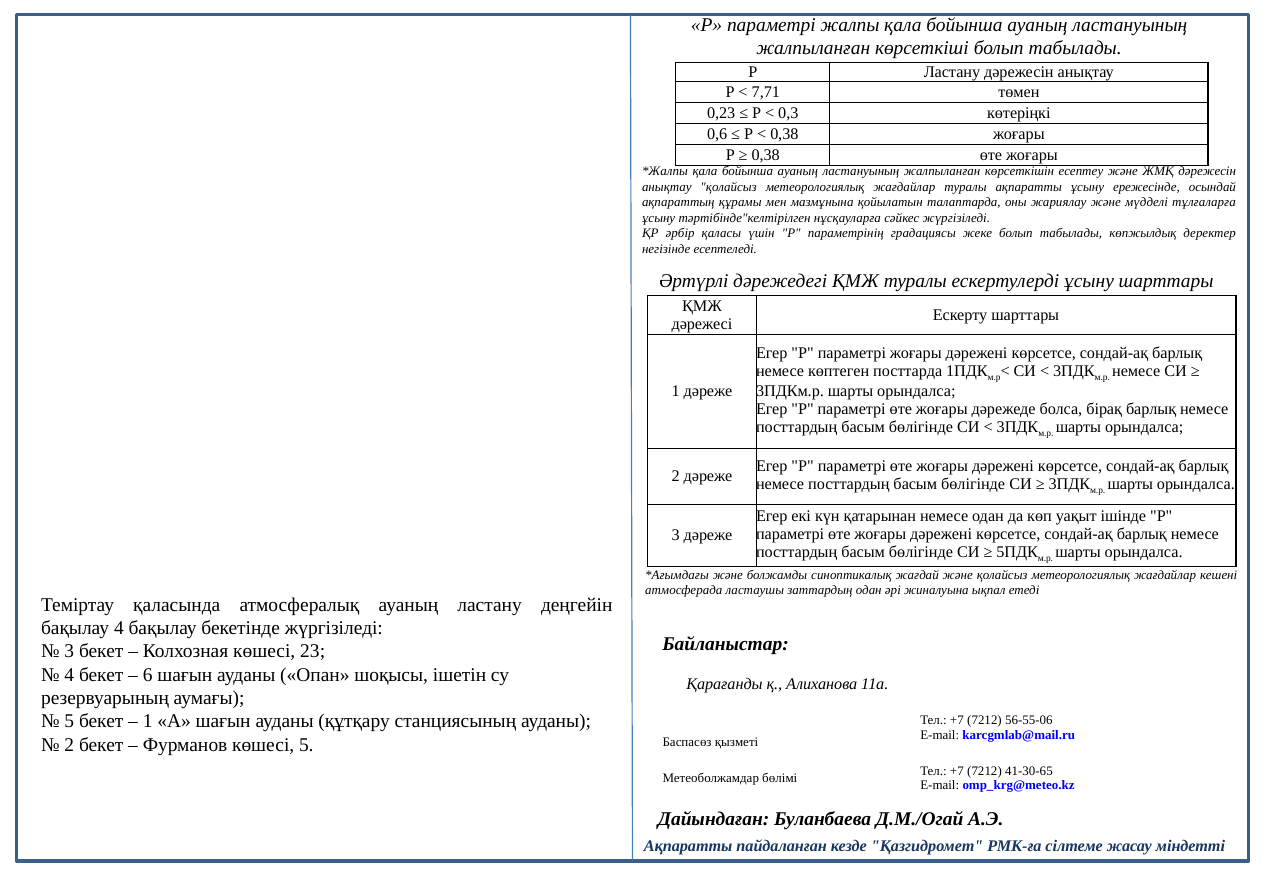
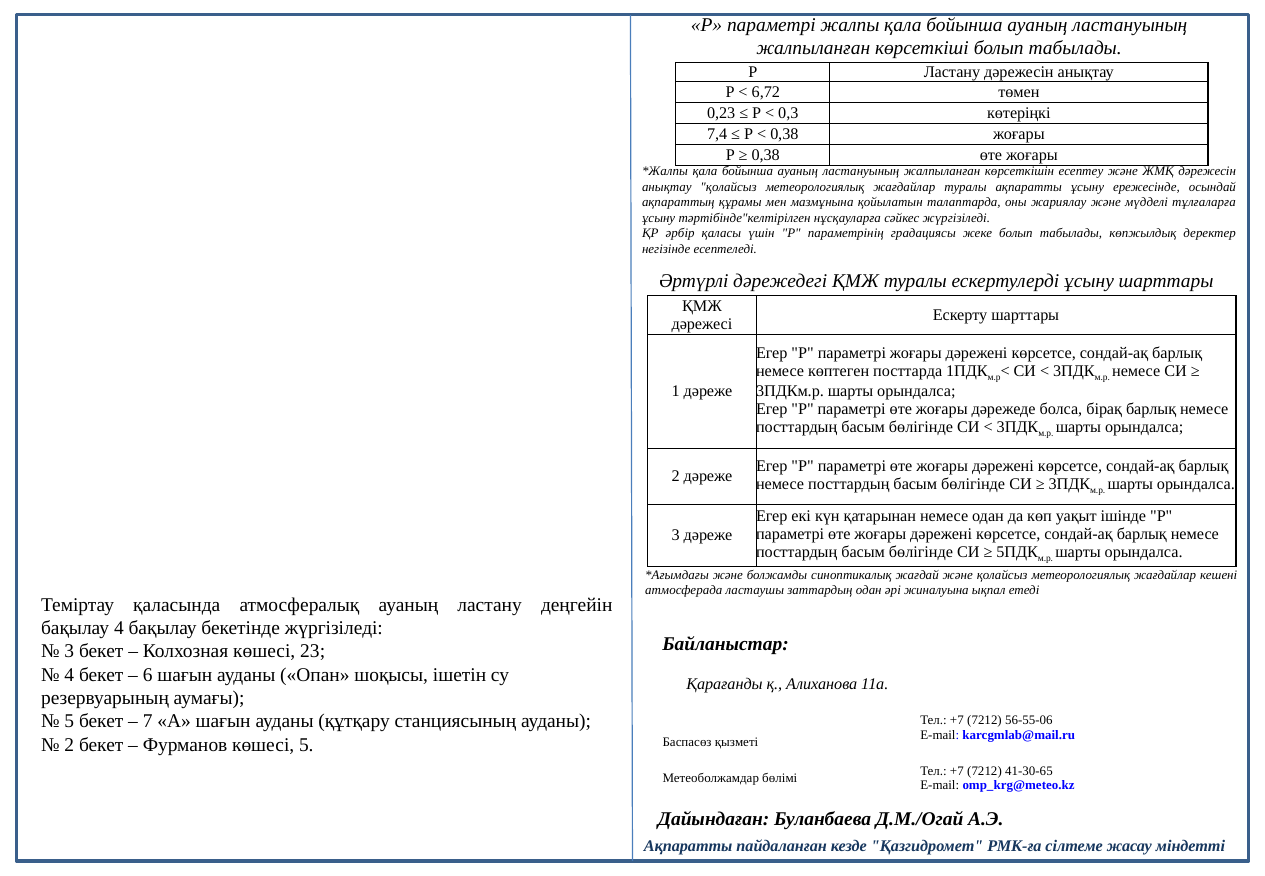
7,71: 7,71 -> 6,72
0,6: 0,6 -> 7,4
1 at (148, 721): 1 -> 7
